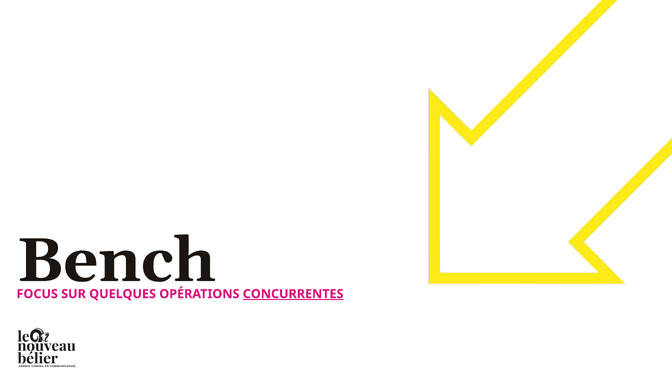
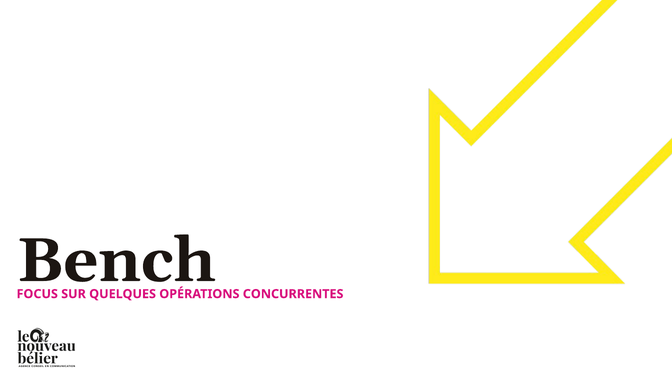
CONCURRENTES underline: present -> none
